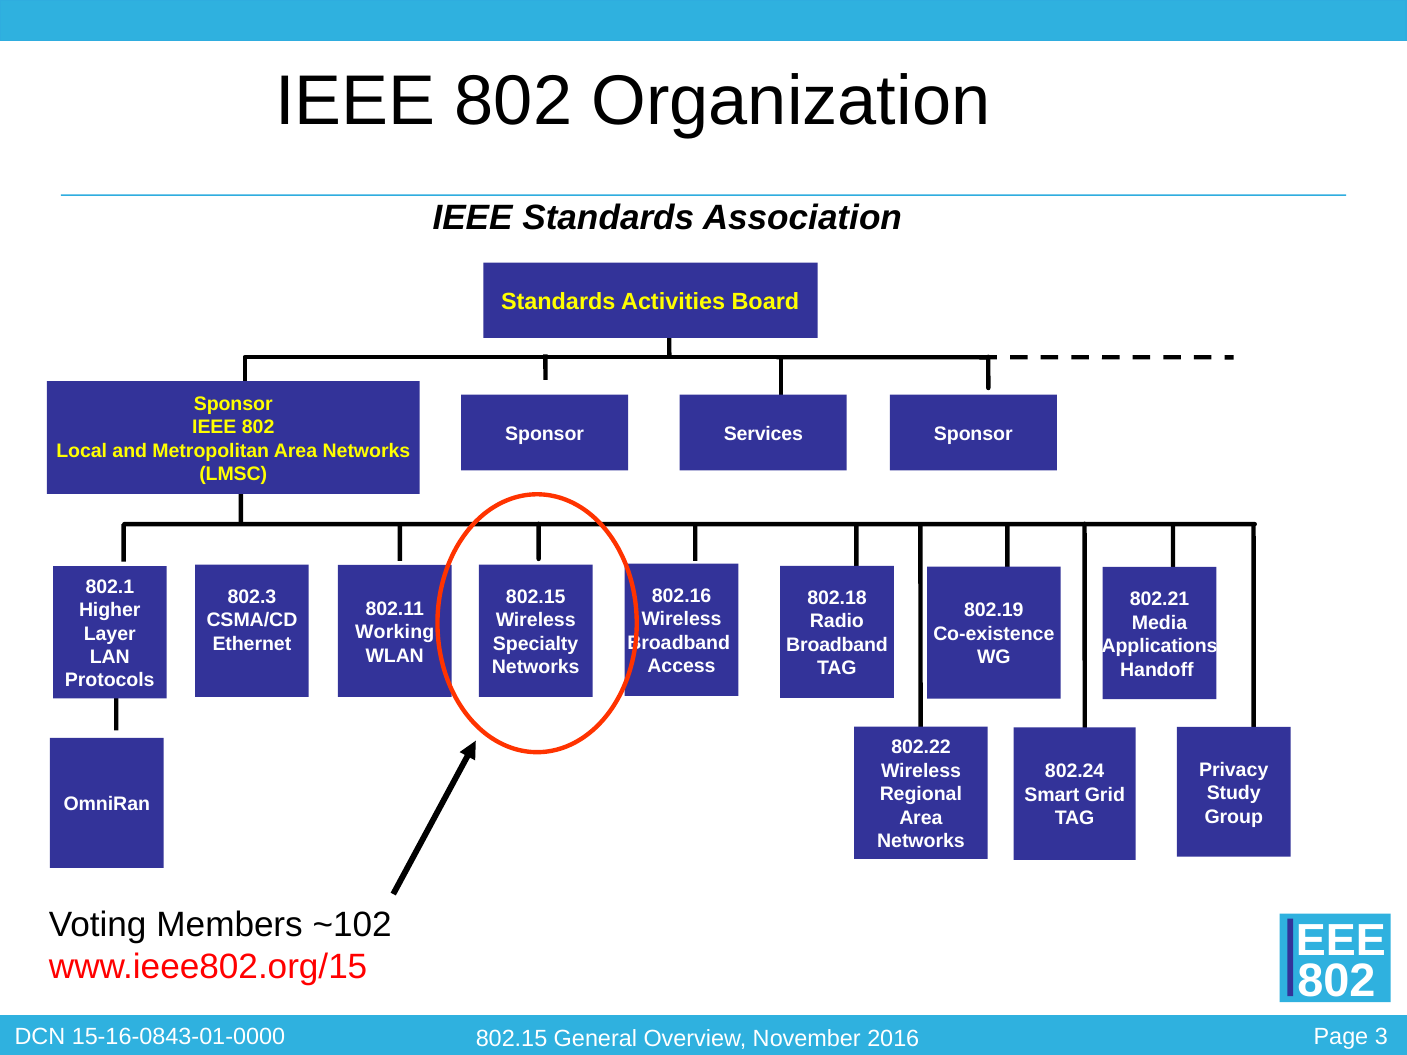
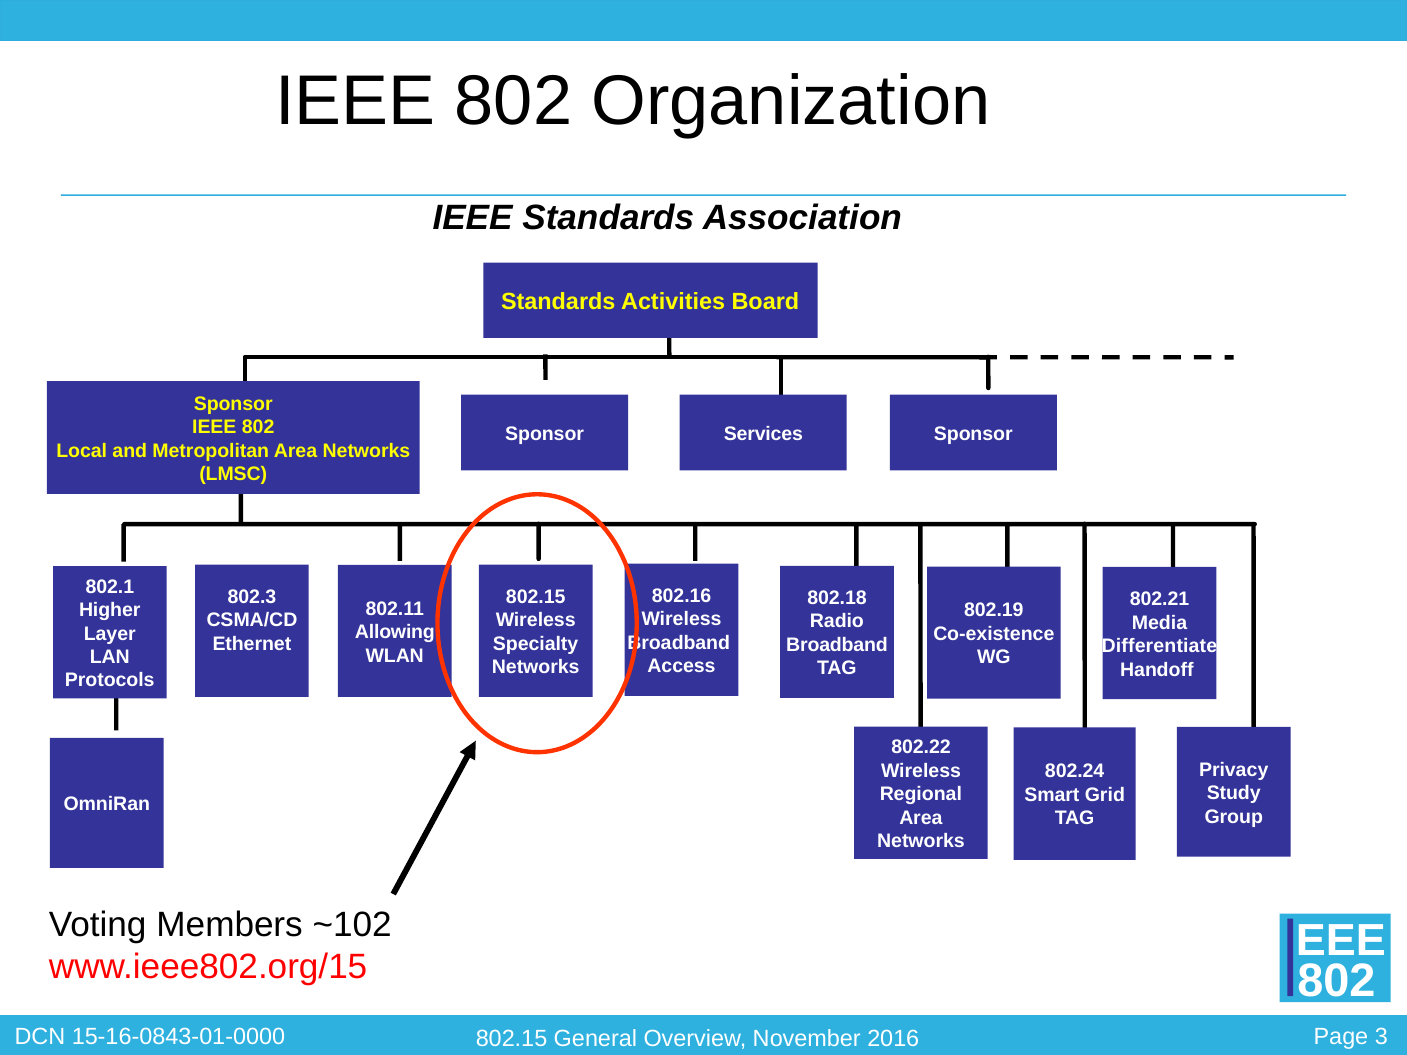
Working: Working -> Allowing
Applications: Applications -> Differentiate
